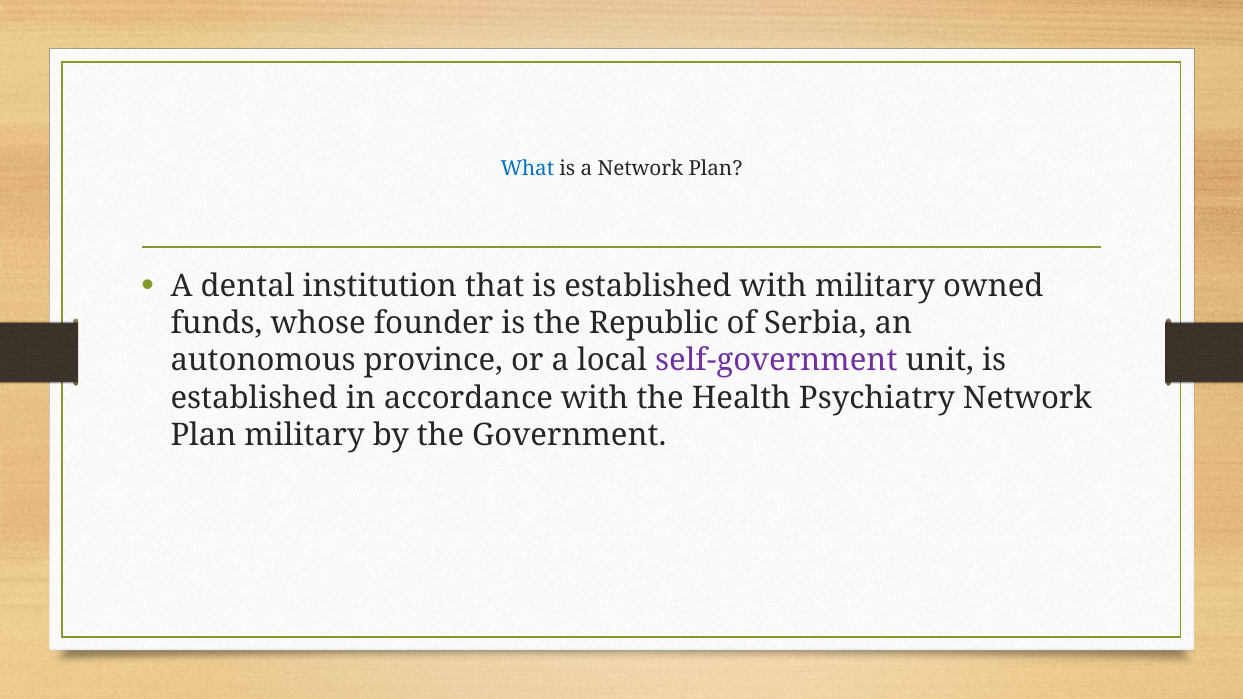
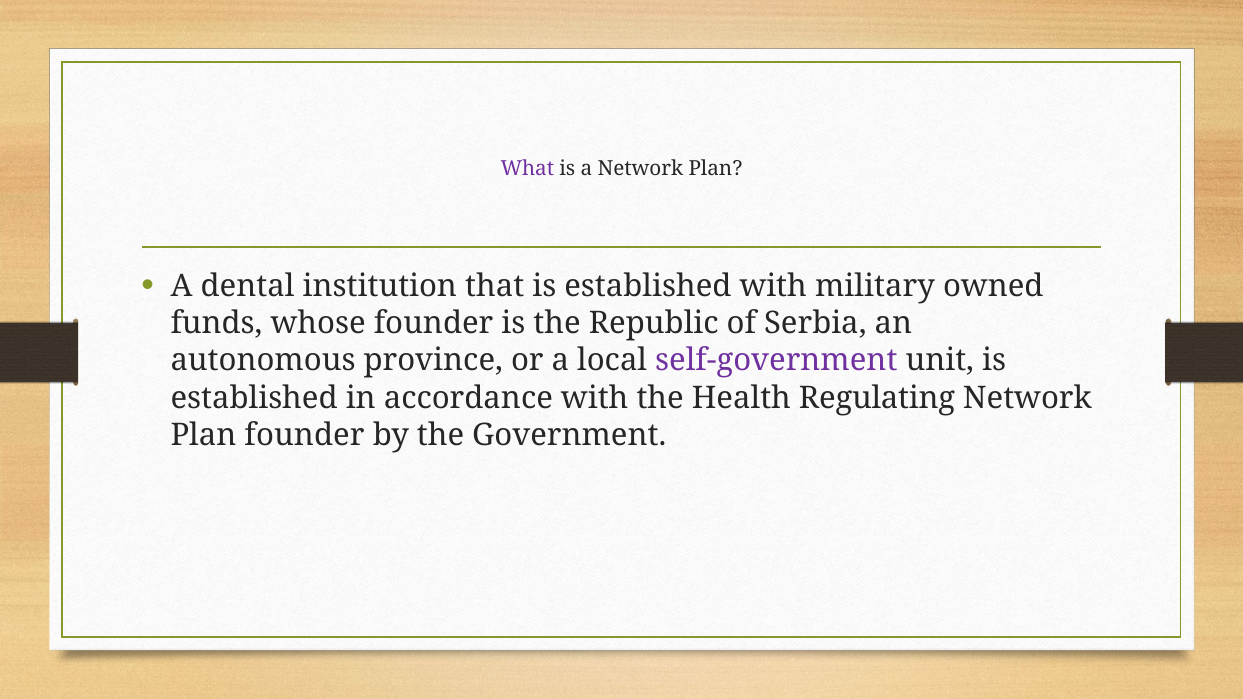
What colour: blue -> purple
Psychiatry: Psychiatry -> Regulating
Plan military: military -> founder
